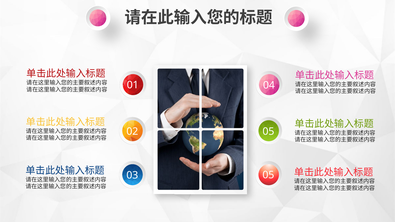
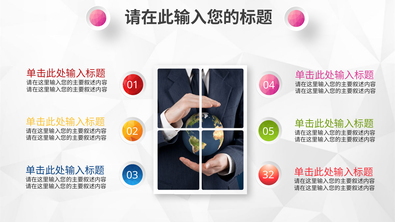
03 05: 05 -> 32
